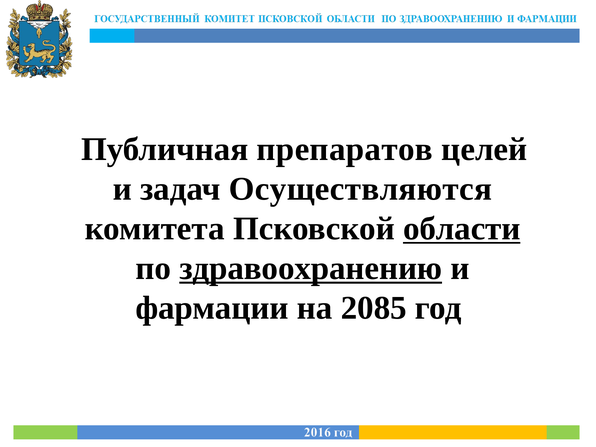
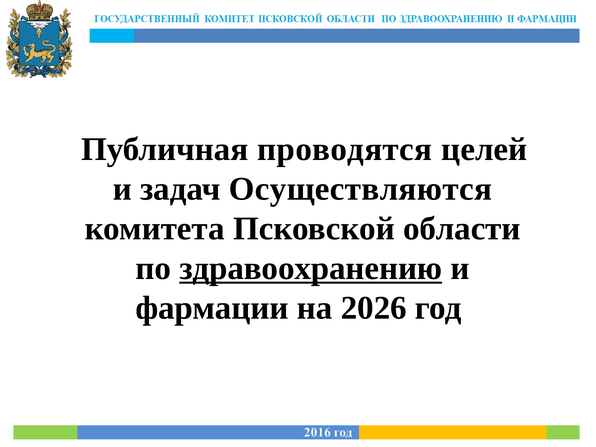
препаратов: препаратов -> проводятся
области underline: present -> none
2085: 2085 -> 2026
